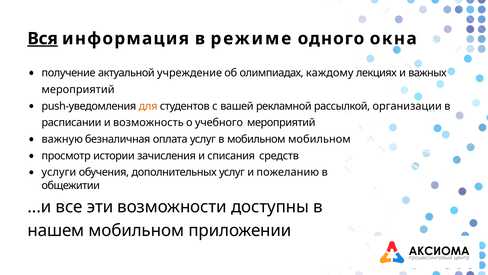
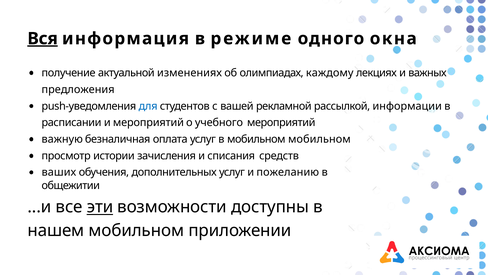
учреждение: учреждение -> изменениях
мероприятий at (78, 89): мероприятий -> предложения
для colour: orange -> blue
организации: организации -> информации
и возможность: возможность -> мероприятий
услуги: услуги -> ваших
эти underline: none -> present
